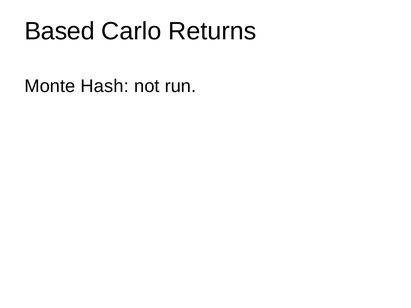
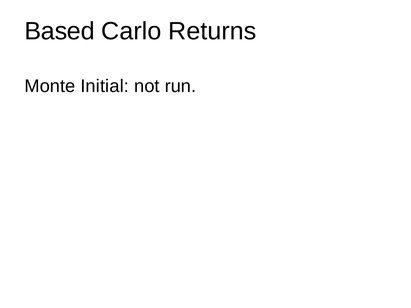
Hash: Hash -> Initial
